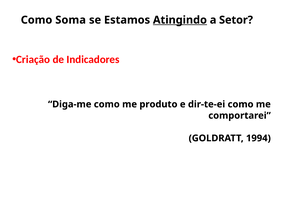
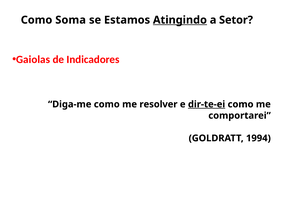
Criação: Criação -> Gaiolas
produto: produto -> resolver
dir-te-ei underline: none -> present
